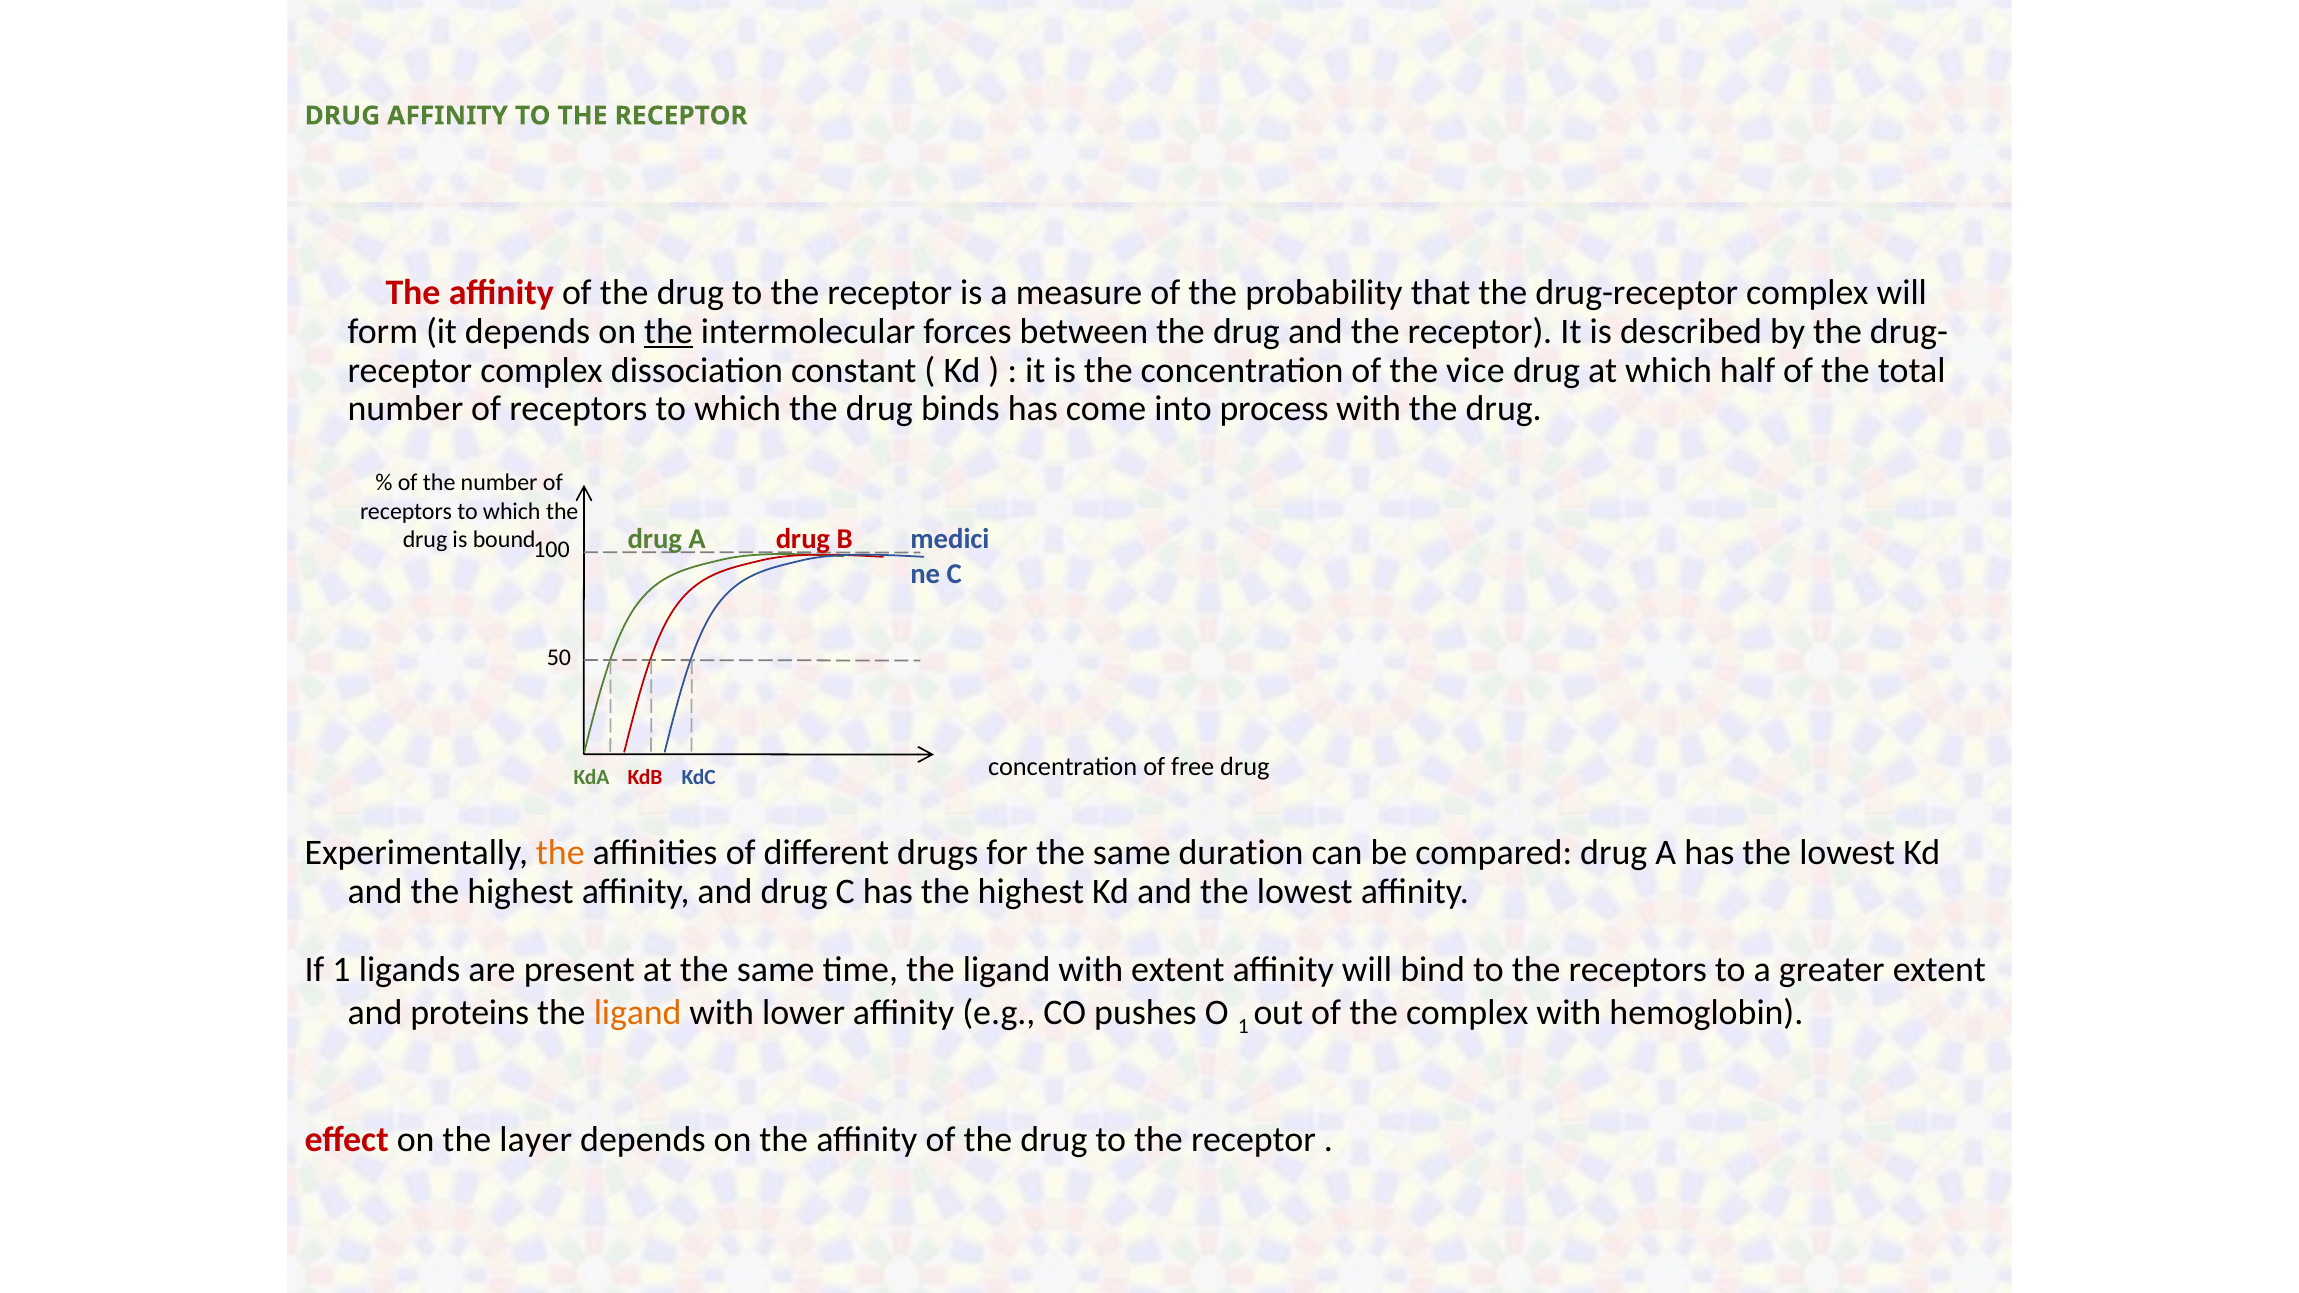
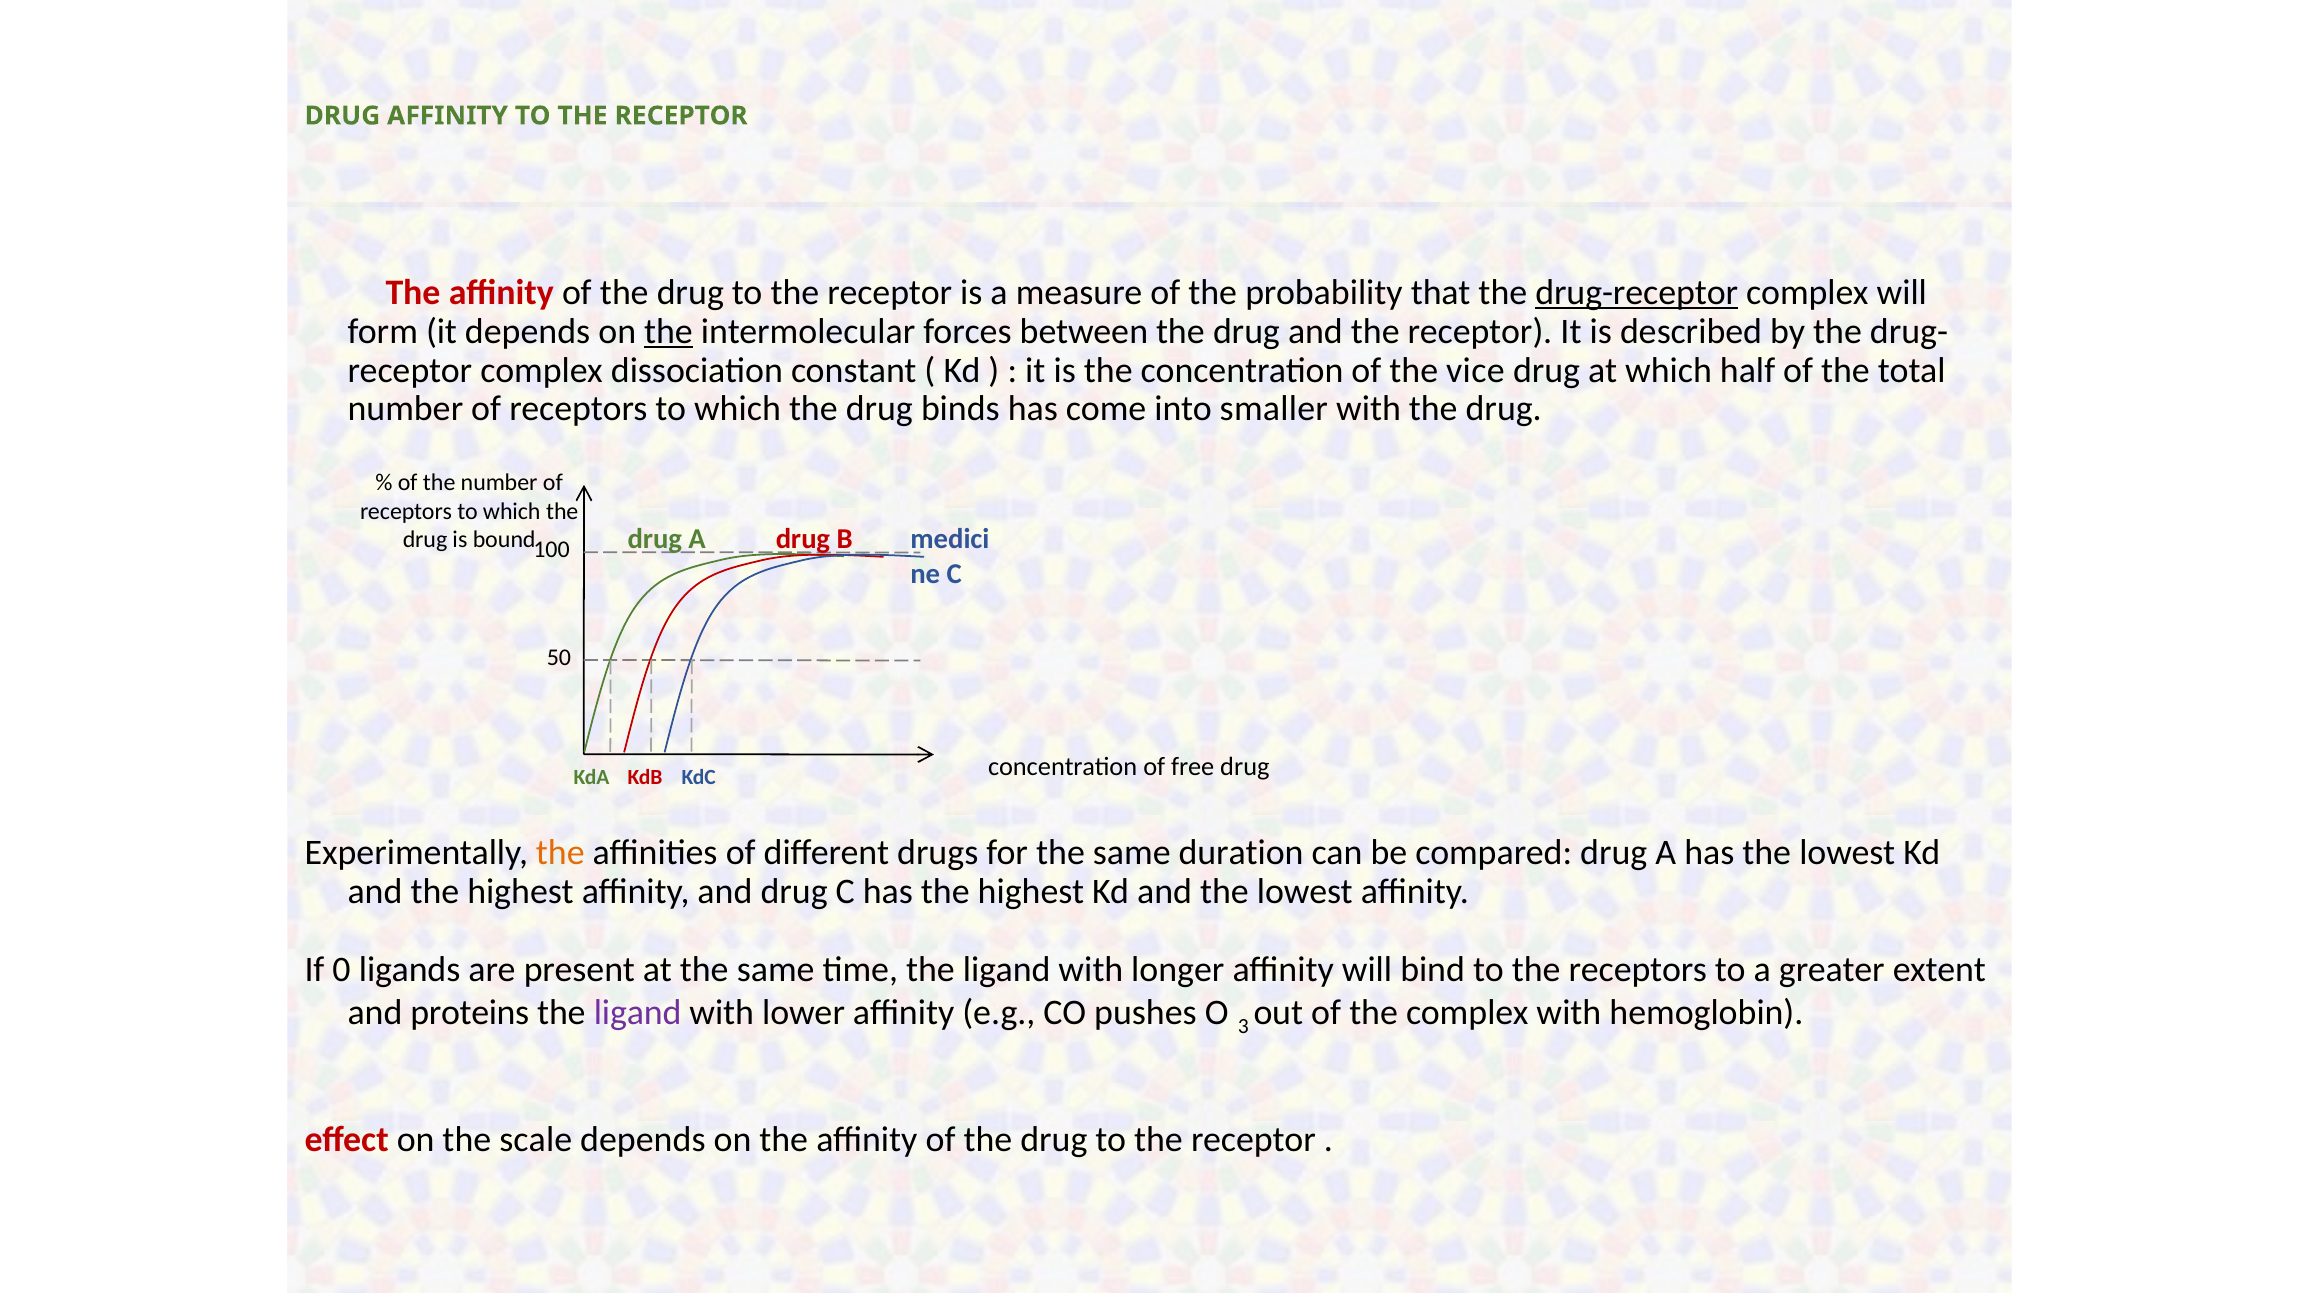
drug-receptor underline: none -> present
process: process -> smaller
If 1: 1 -> 0
with extent: extent -> longer
ligand at (638, 1013) colour: orange -> purple
O 1: 1 -> 3
layer: layer -> scale
